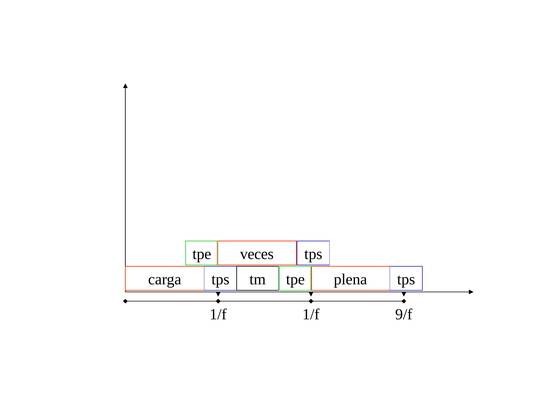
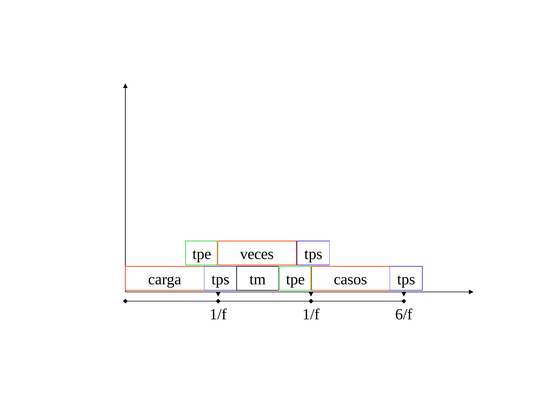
plena: plena -> casos
9/f: 9/f -> 6/f
